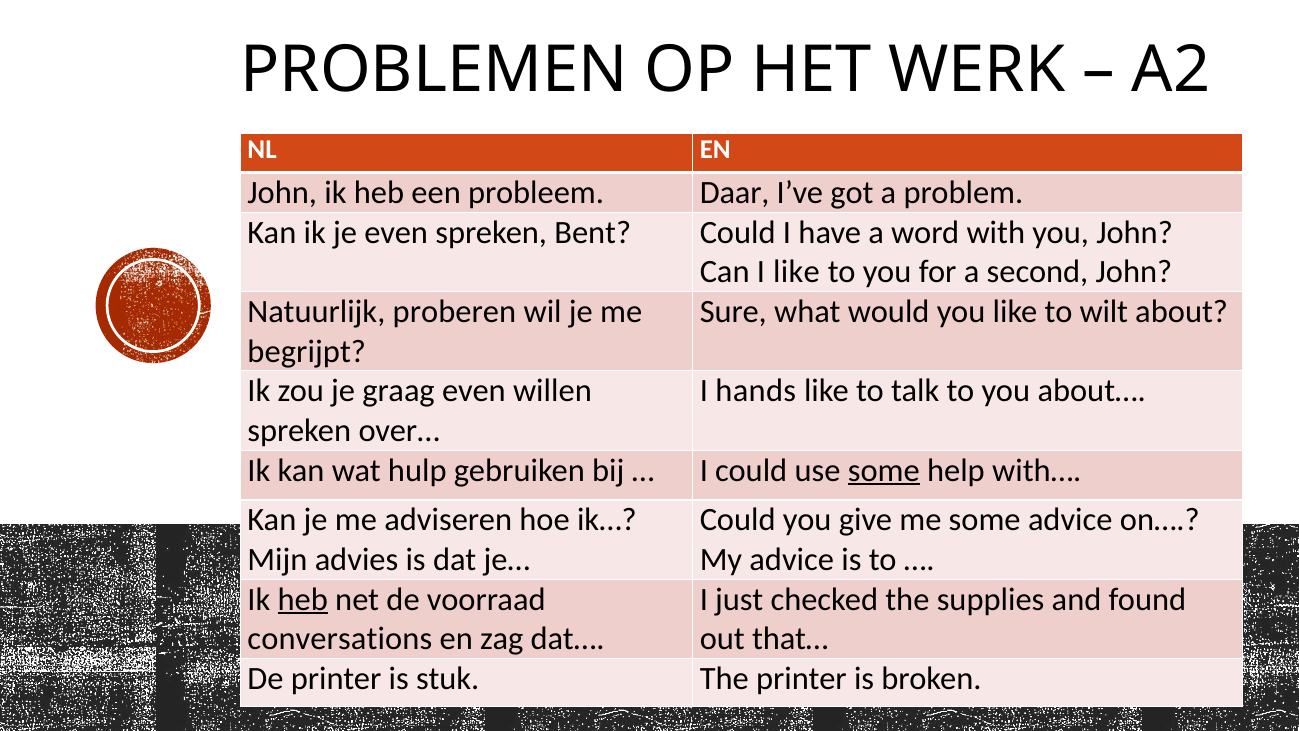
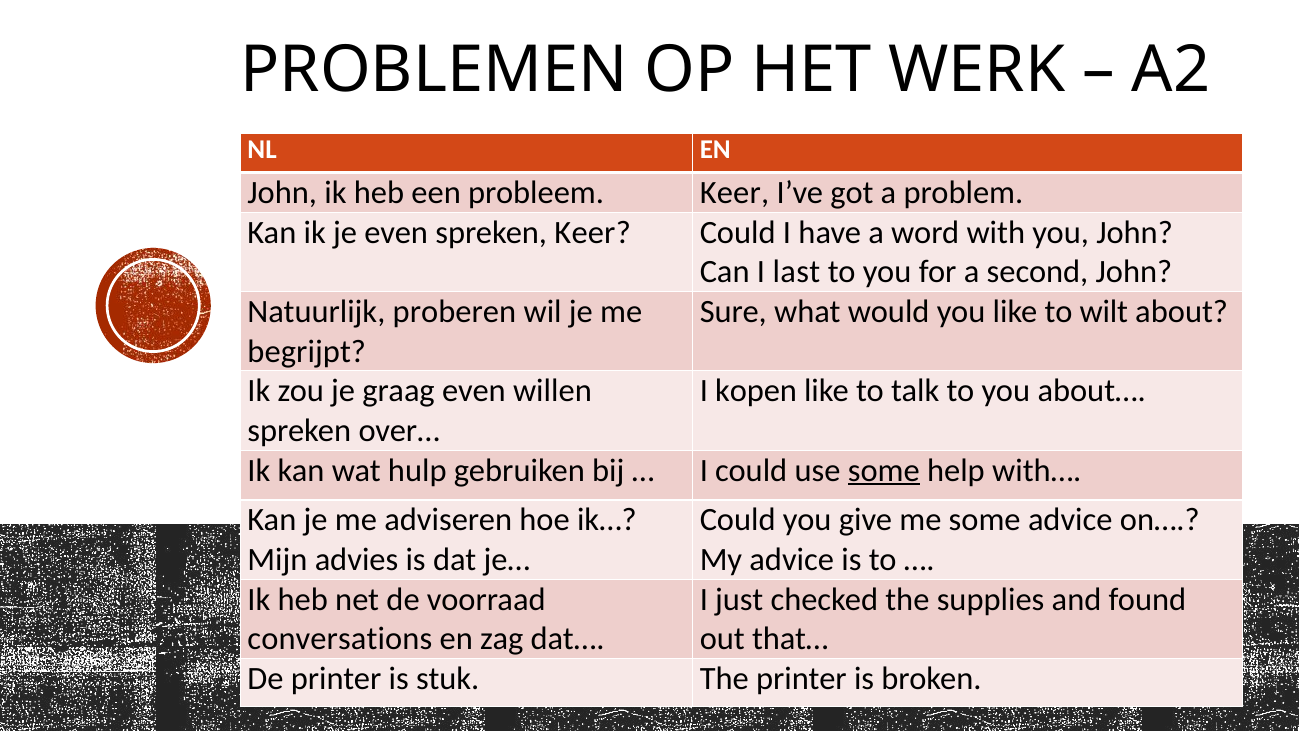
probleem Daar: Daar -> Keer
spreken Bent: Bent -> Keer
I like: like -> last
hands: hands -> kopen
heb at (303, 599) underline: present -> none
